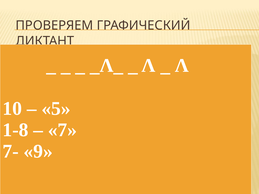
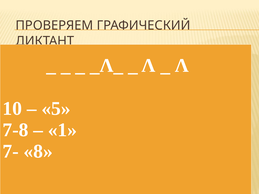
1-8: 1-8 -> 7-8
7: 7 -> 1
9: 9 -> 8
